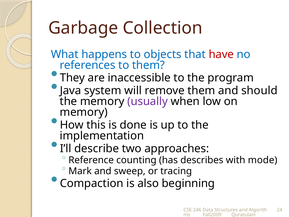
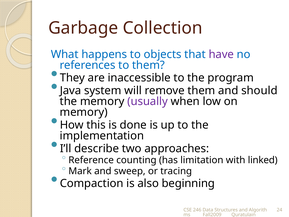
have colour: red -> purple
describes: describes -> limitation
mode: mode -> linked
